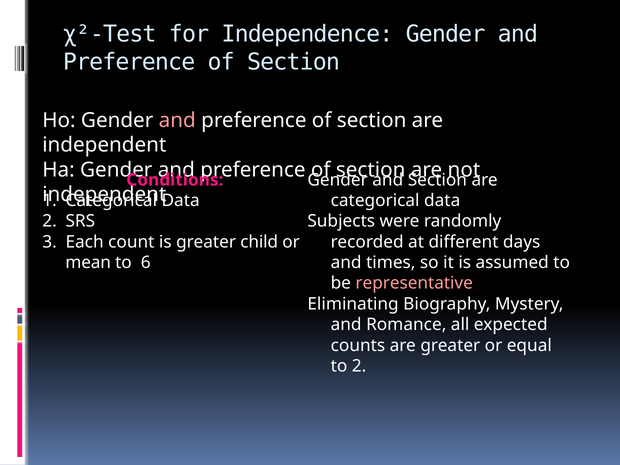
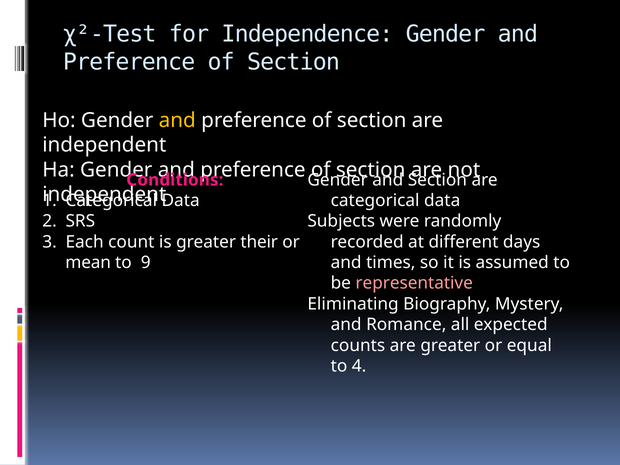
and at (177, 120) colour: pink -> yellow
child: child -> their
6: 6 -> 9
to 2: 2 -> 4
